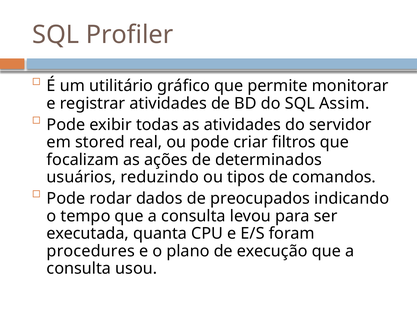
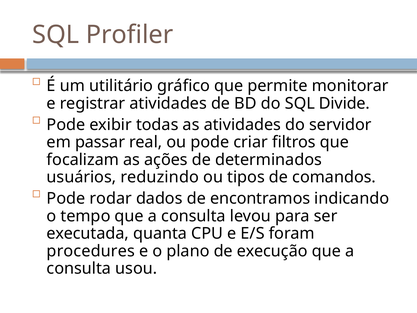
Assim: Assim -> Divide
stored: stored -> passar
preocupados: preocupados -> encontramos
